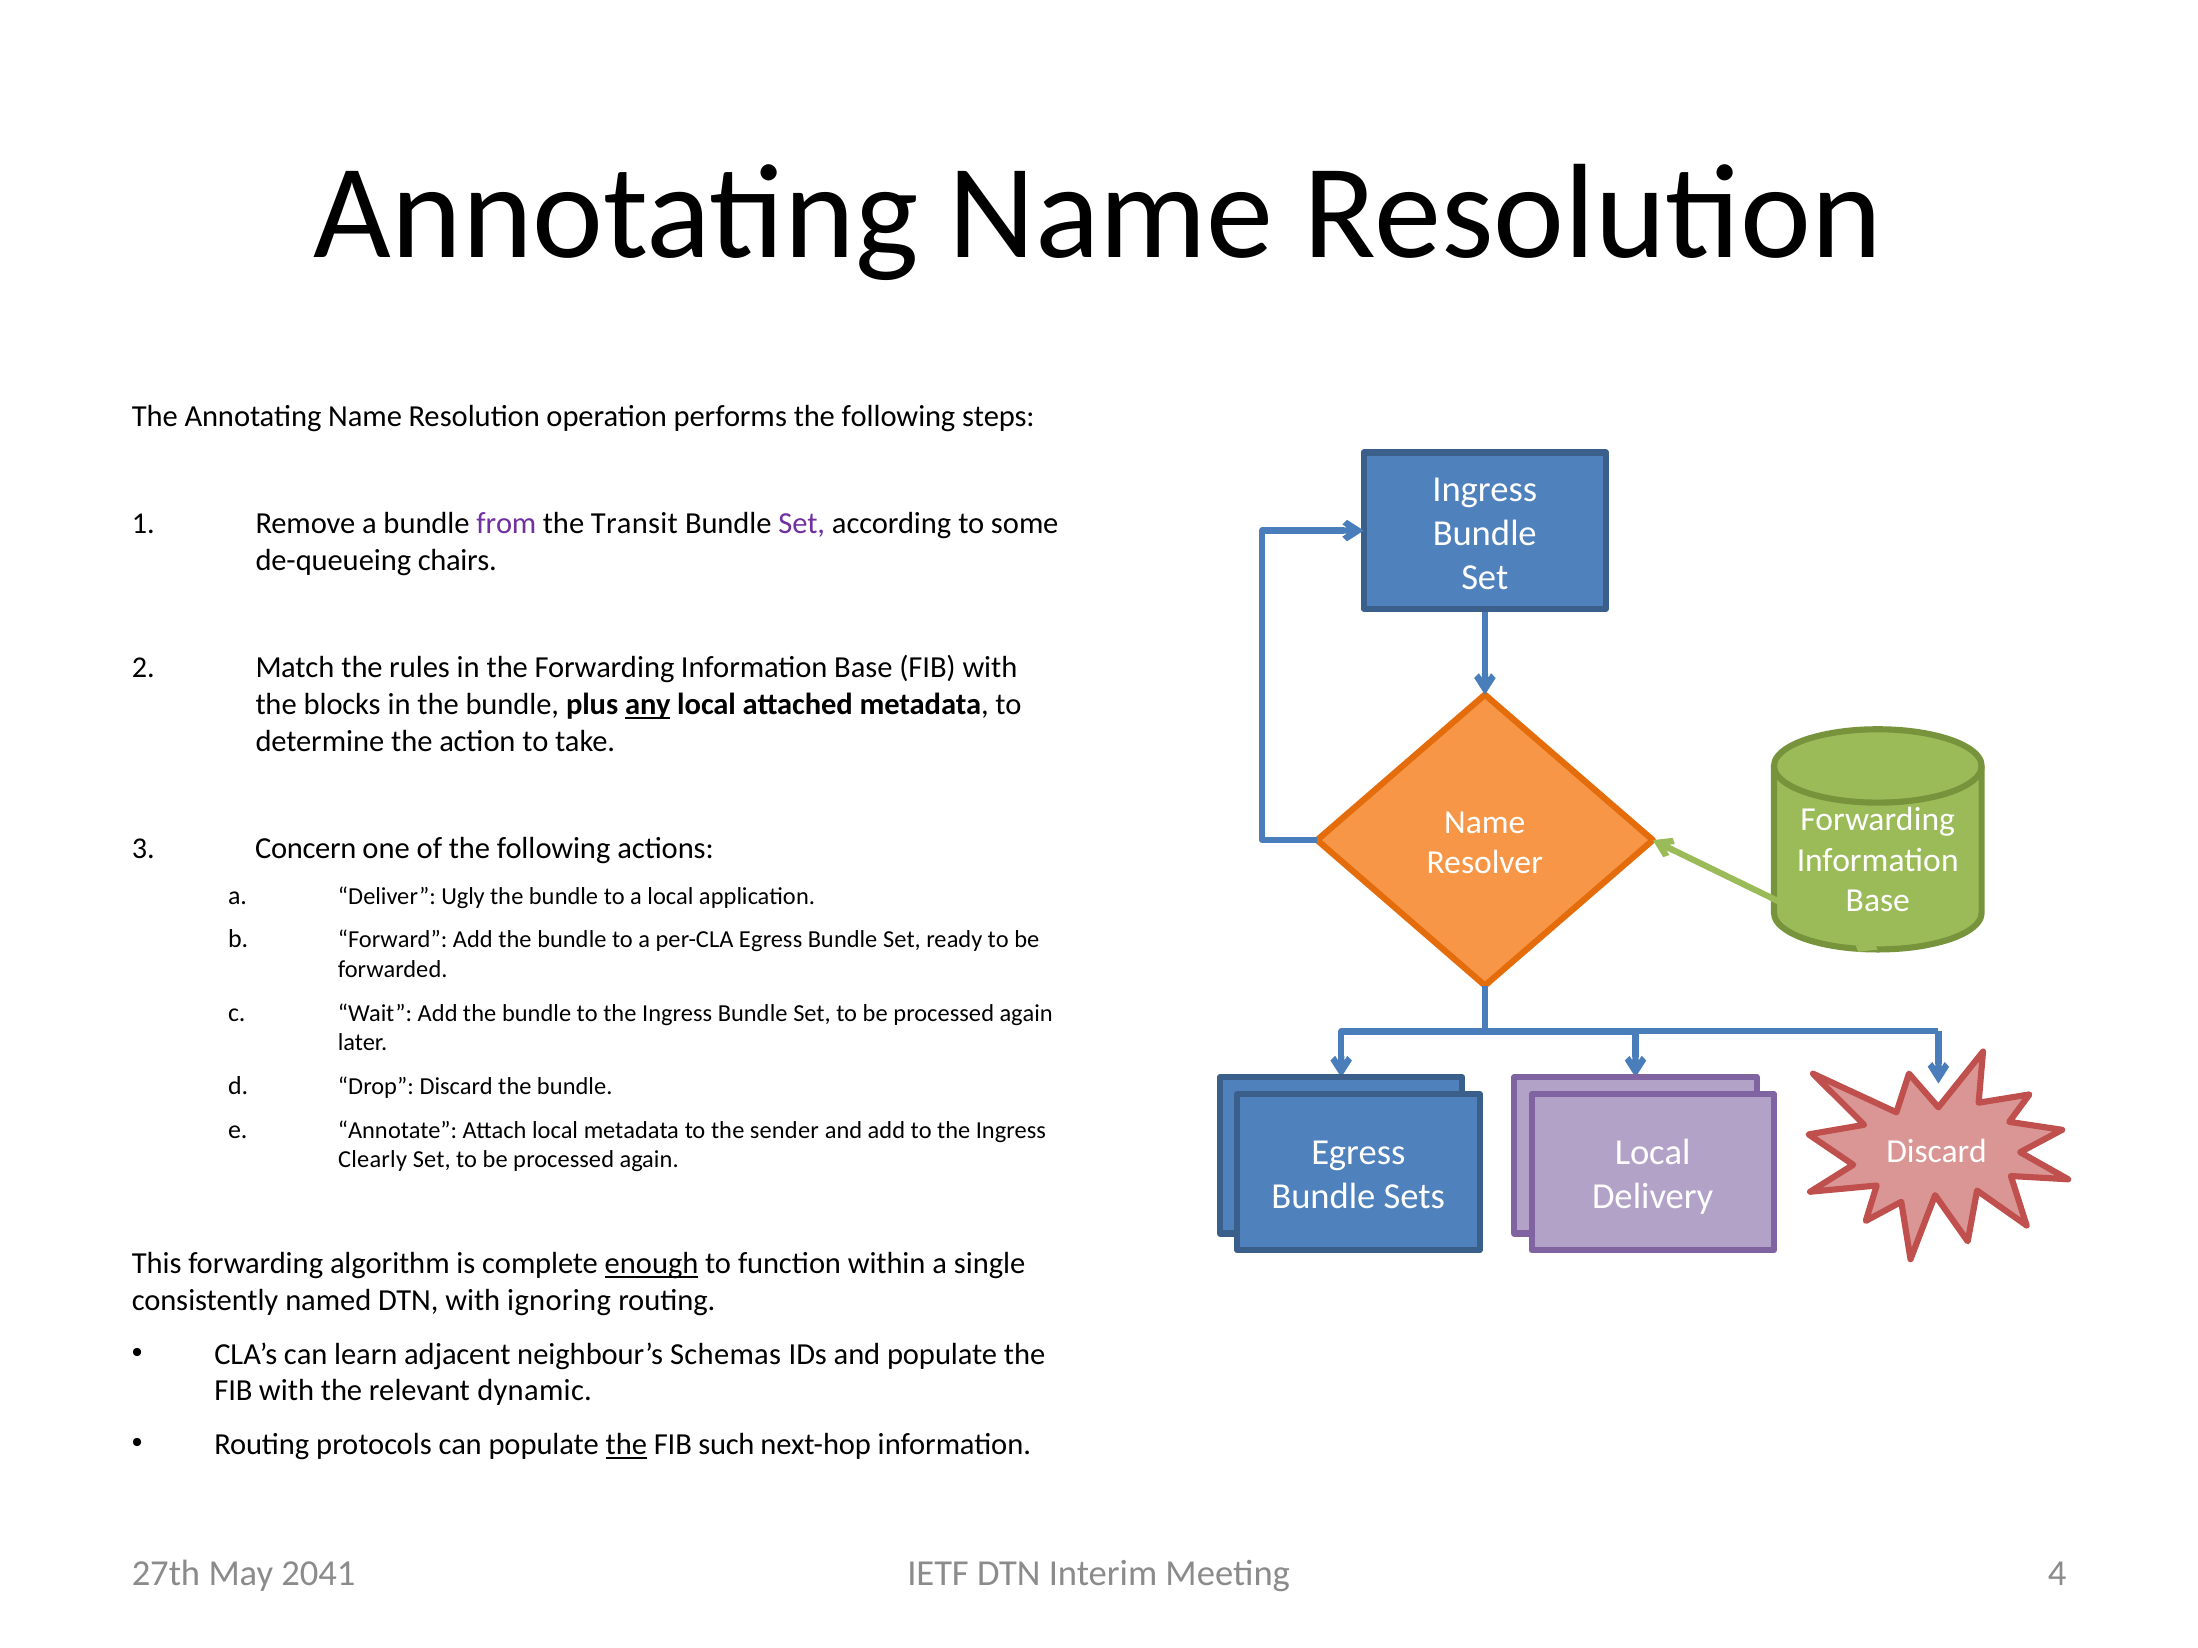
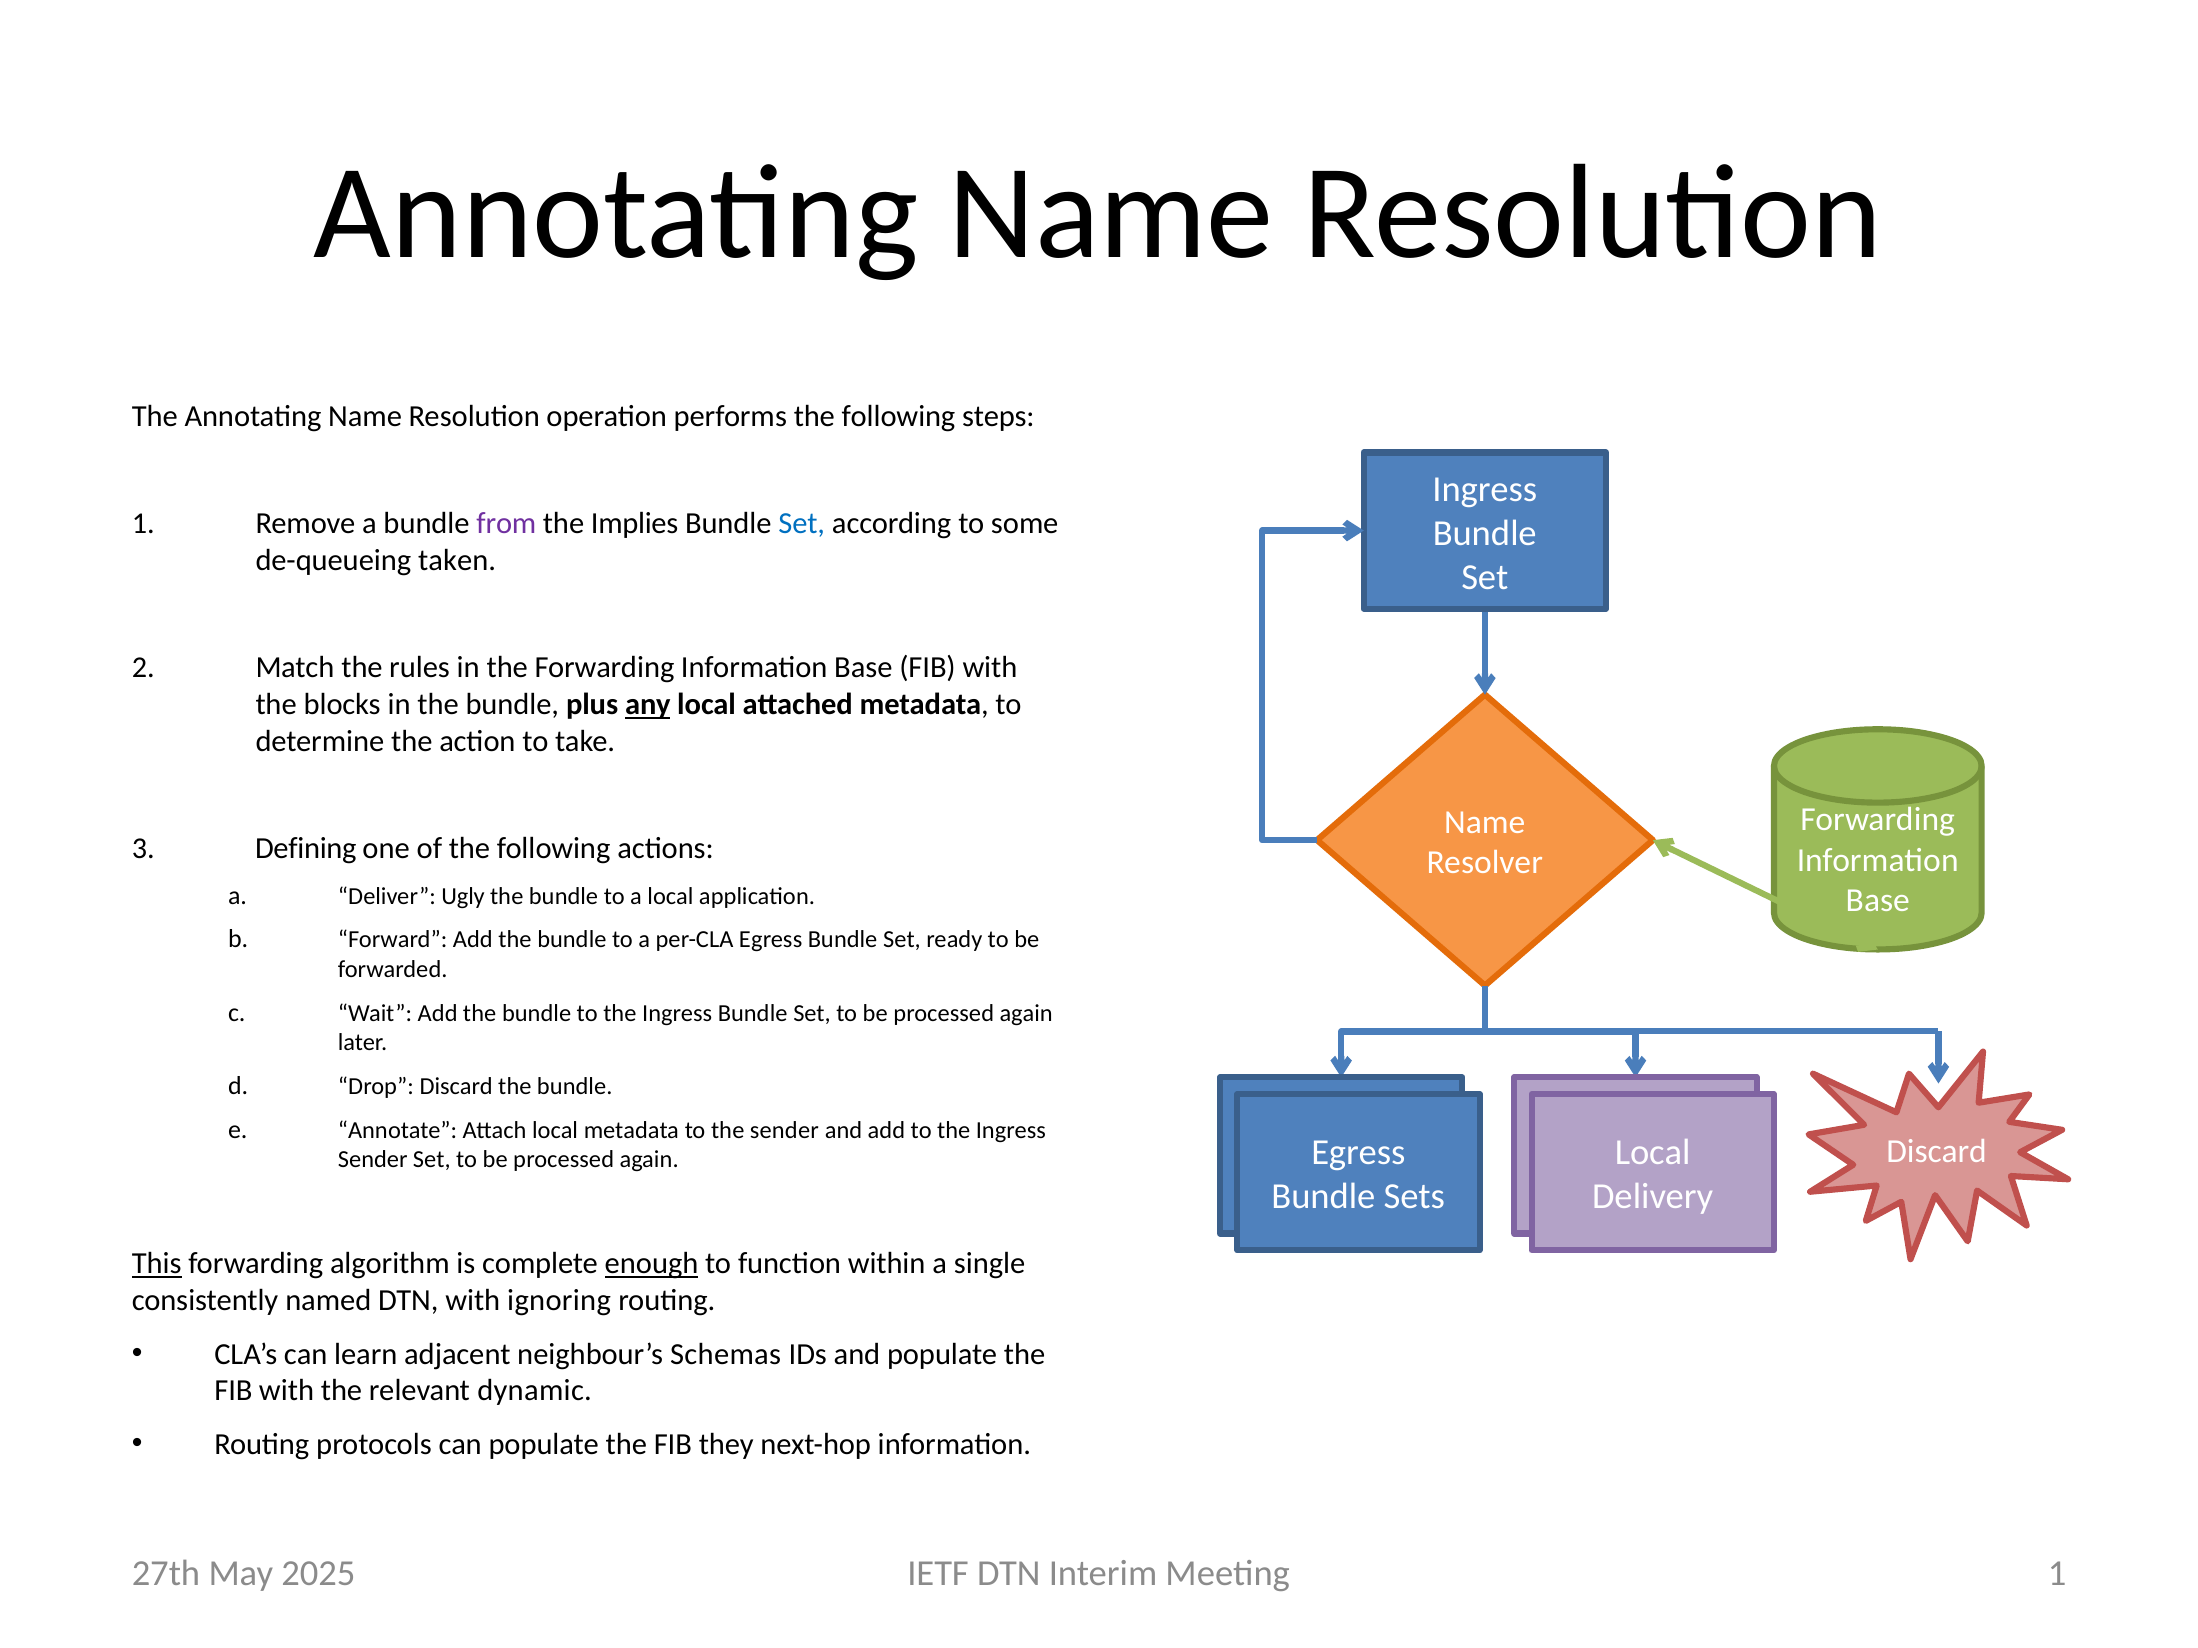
Transit: Transit -> Implies
Set at (802, 524) colour: purple -> blue
chairs: chairs -> taken
Concern: Concern -> Defining
Clearly at (373, 1160): Clearly -> Sender
This underline: none -> present
the at (626, 1445) underline: present -> none
such: such -> they
Meeting 4: 4 -> 1
2041: 2041 -> 2025
